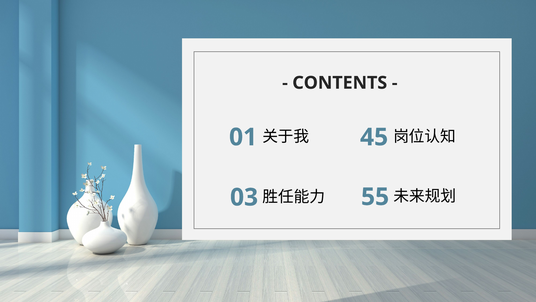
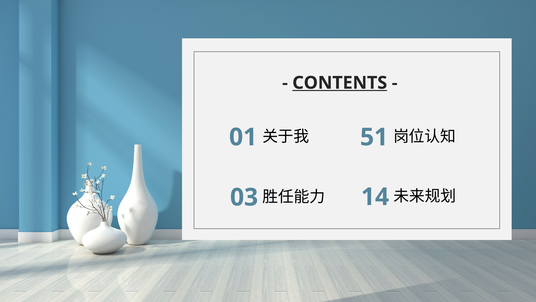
CONTENTS underline: none -> present
45: 45 -> 51
55: 55 -> 14
